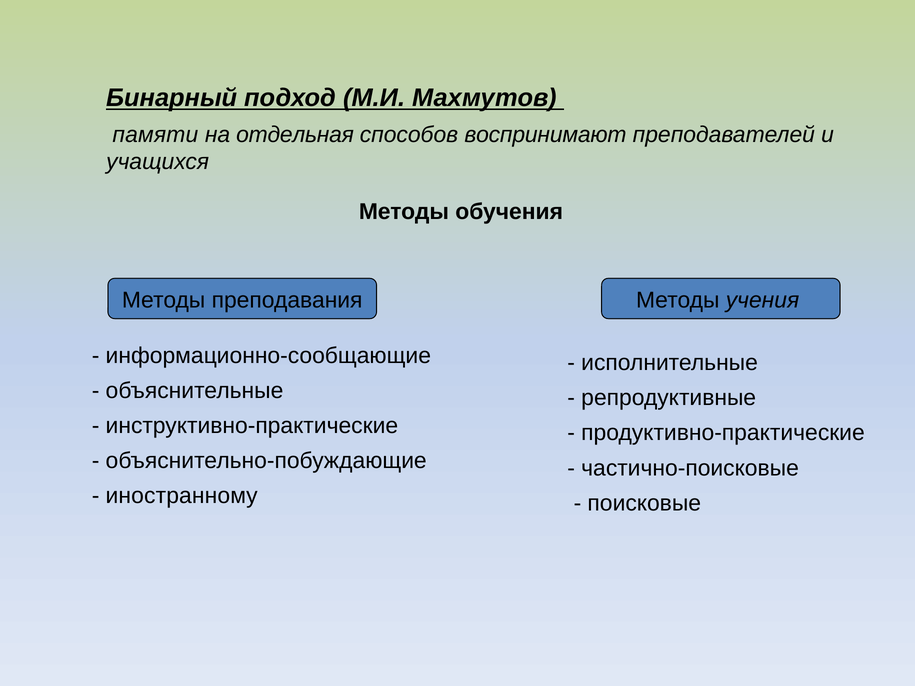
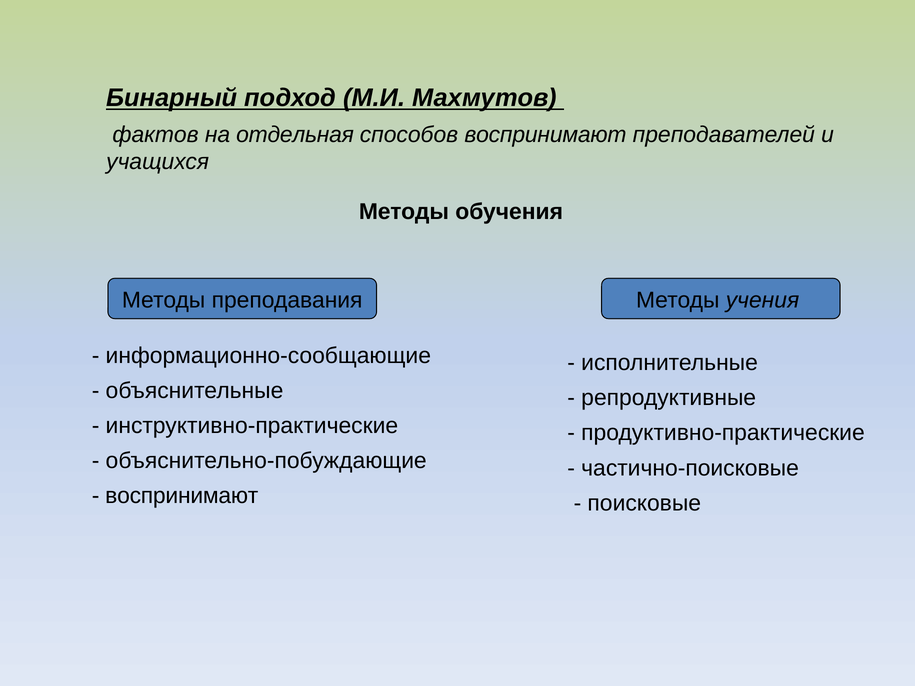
памяти: памяти -> фактов
иностранному at (182, 496): иностранному -> воспринимают
